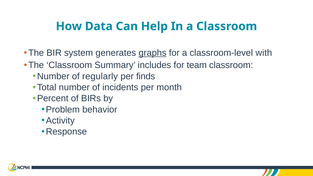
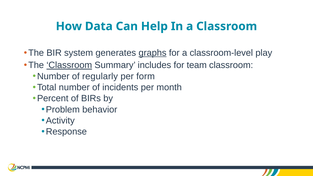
with: with -> play
Classroom at (69, 65) underline: none -> present
finds: finds -> form
